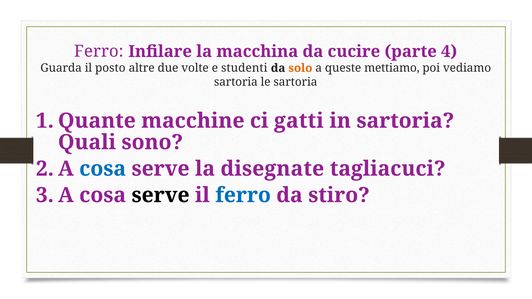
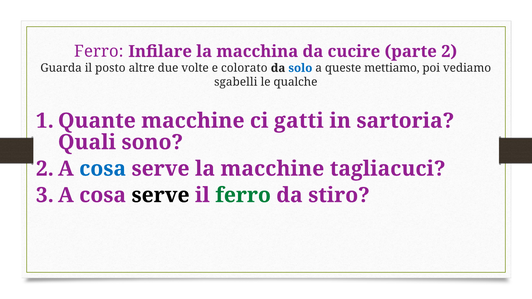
4: 4 -> 2
studenti: studenti -> colorato
solo colour: orange -> blue
sartoria at (236, 82): sartoria -> sgabelli
le sartoria: sartoria -> qualche
la disegnate: disegnate -> macchine
ferro at (243, 195) colour: blue -> green
